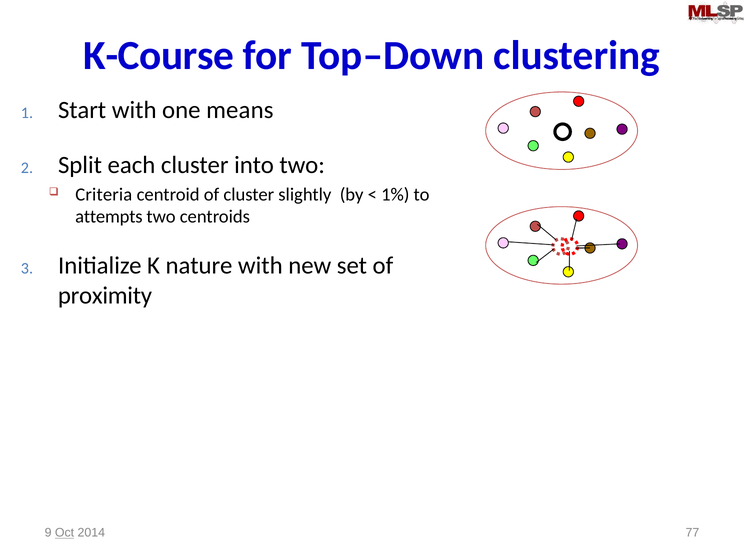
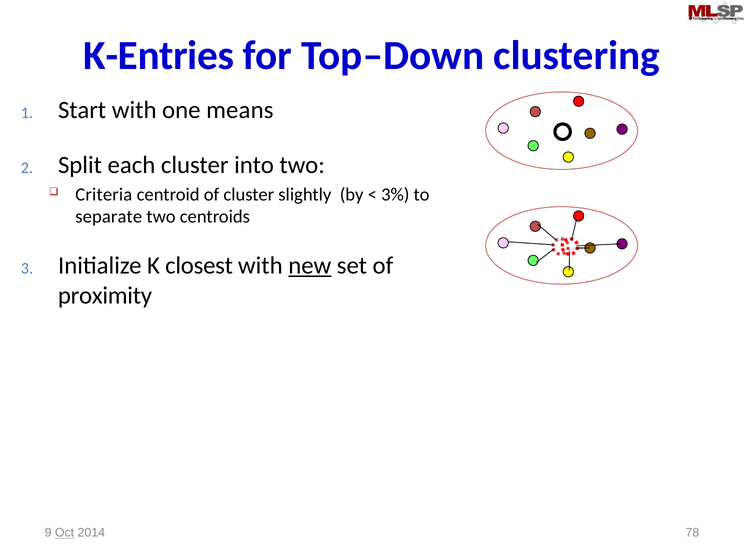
K-Course: K-Course -> K-Entries
1%: 1% -> 3%
attempts: attempts -> separate
nature: nature -> closest
new underline: none -> present
77: 77 -> 78
